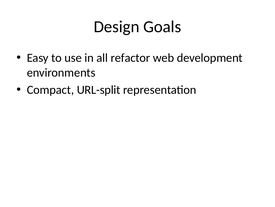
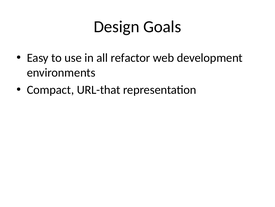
URL-split: URL-split -> URL-that
